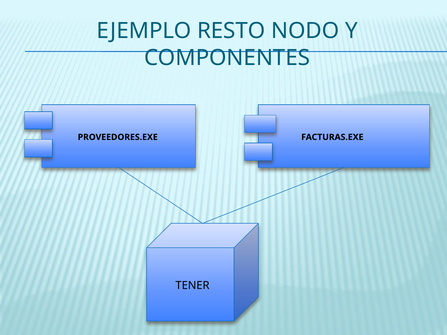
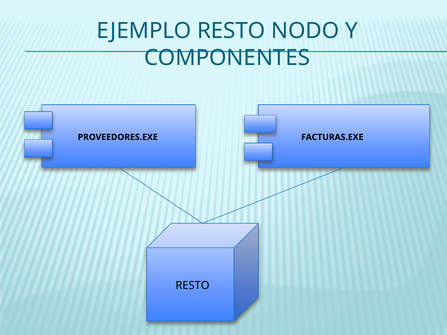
TENER at (192, 286): TENER -> RESTO
